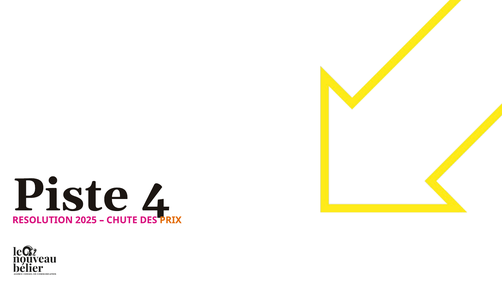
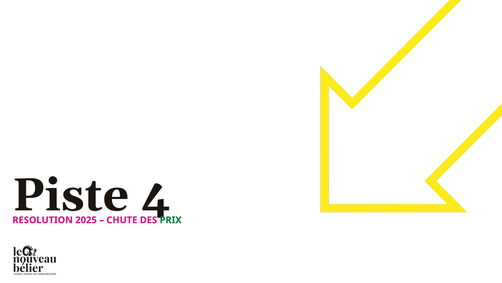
PRIX colour: orange -> green
